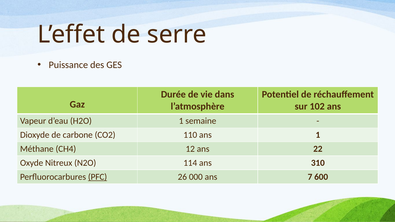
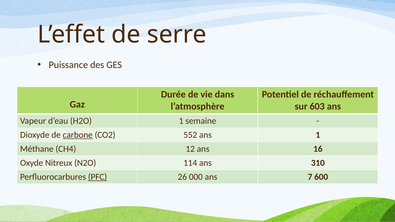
102: 102 -> 603
carbone underline: none -> present
110: 110 -> 552
22: 22 -> 16
